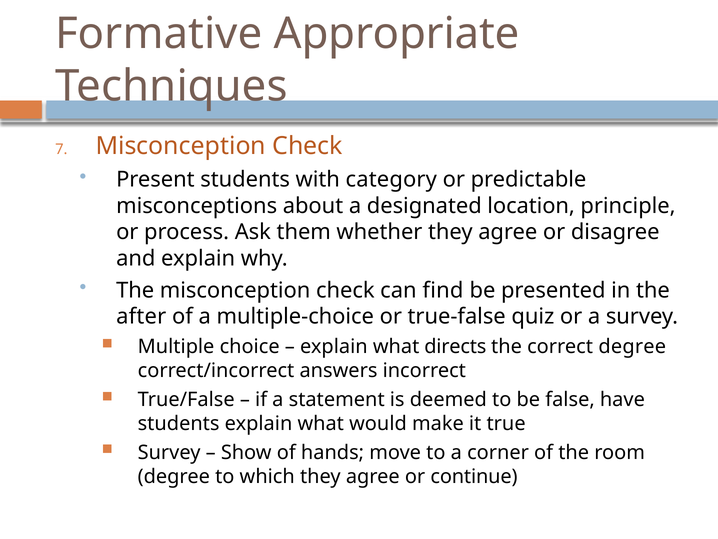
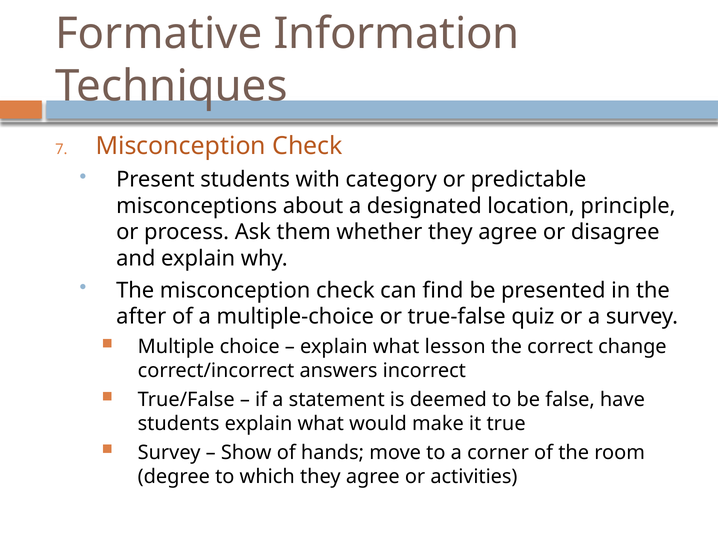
Appropriate: Appropriate -> Information
directs: directs -> lesson
correct degree: degree -> change
continue: continue -> activities
